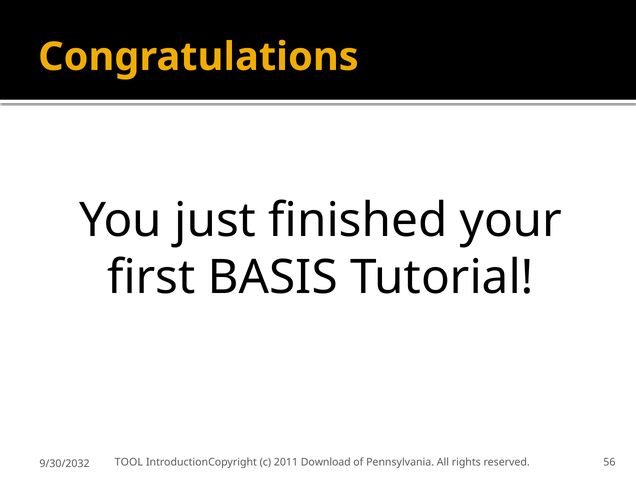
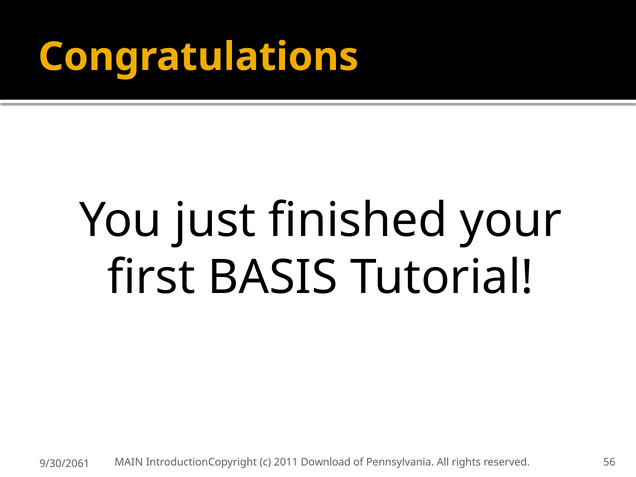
TOOL: TOOL -> MAIN
9/30/2032: 9/30/2032 -> 9/30/2061
